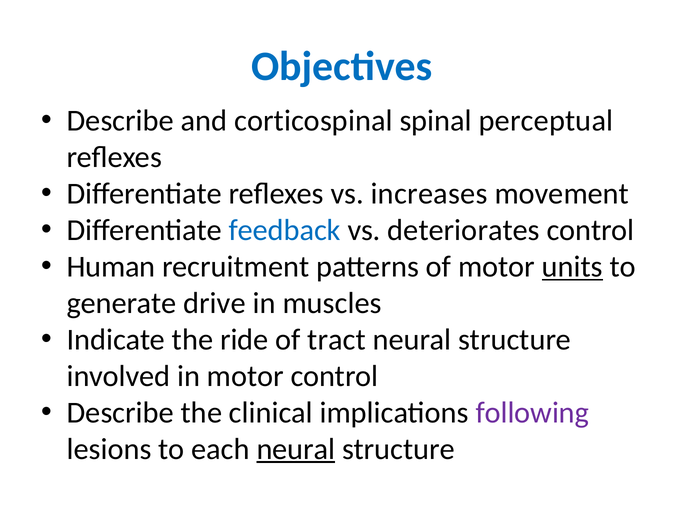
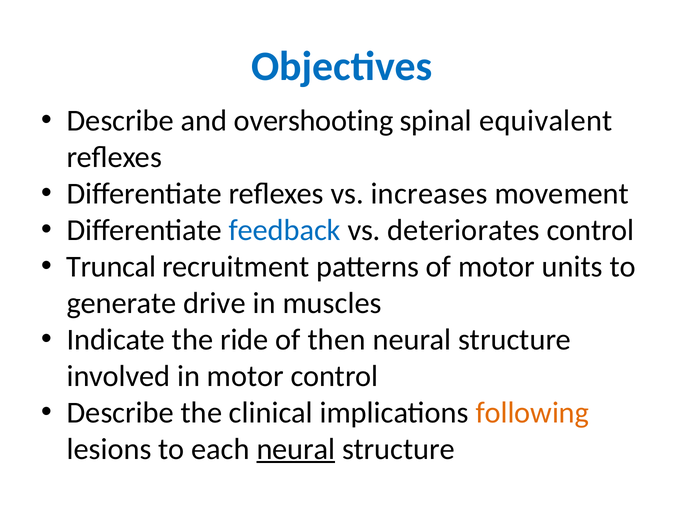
corticospinal: corticospinal -> overshooting
perceptual: perceptual -> equivalent
Human: Human -> Truncal
units underline: present -> none
tract: tract -> then
following colour: purple -> orange
